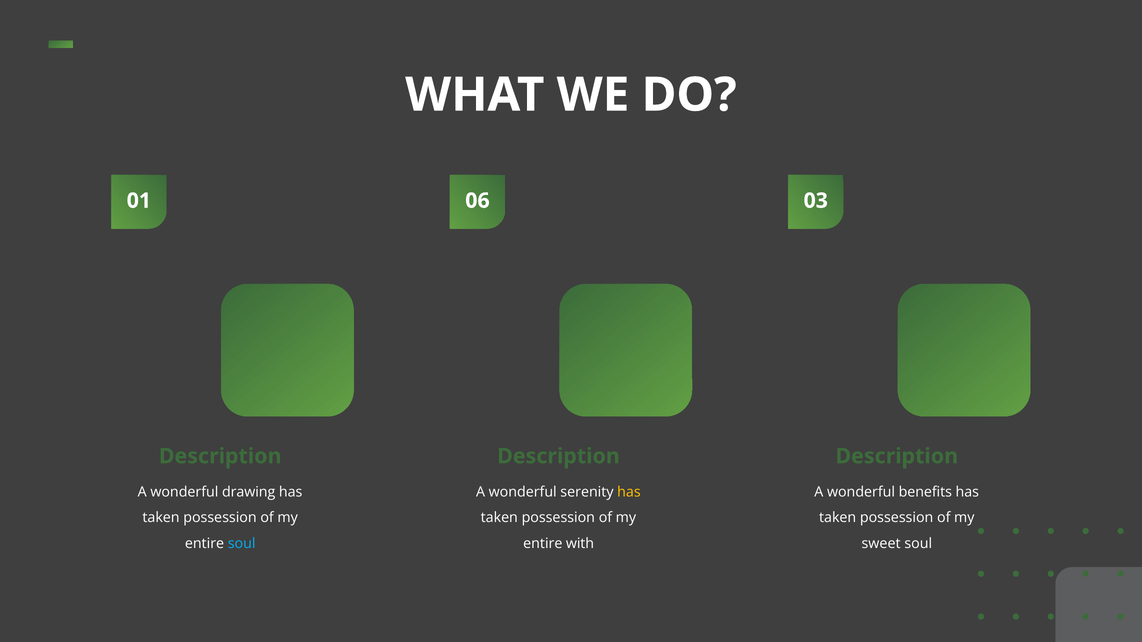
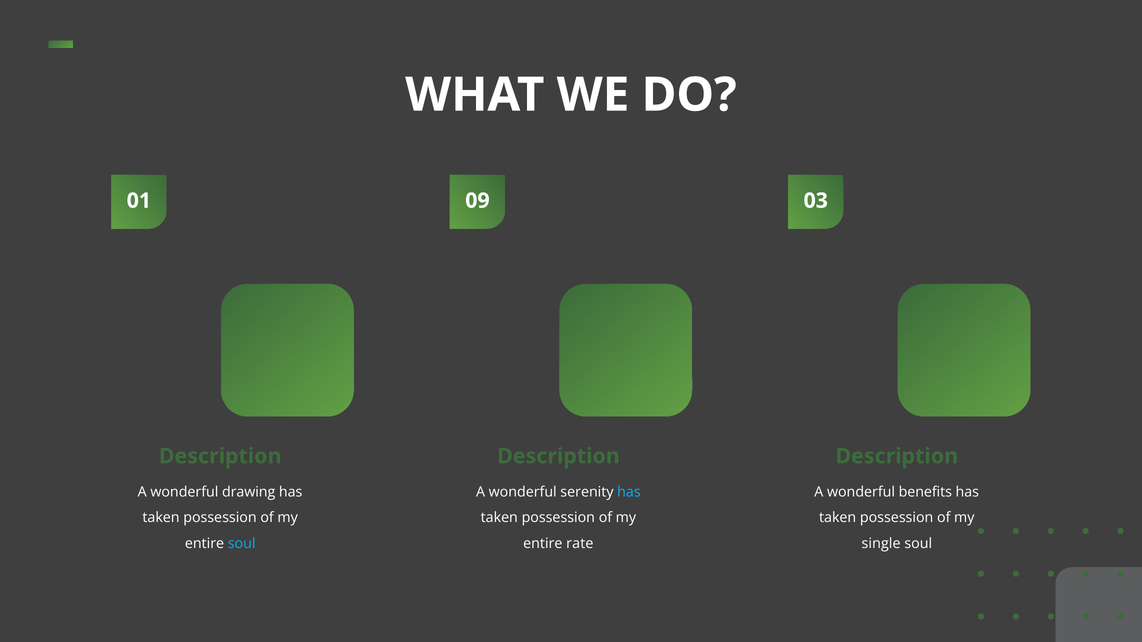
06: 06 -> 09
has at (629, 492) colour: yellow -> light blue
with: with -> rate
sweet: sweet -> single
